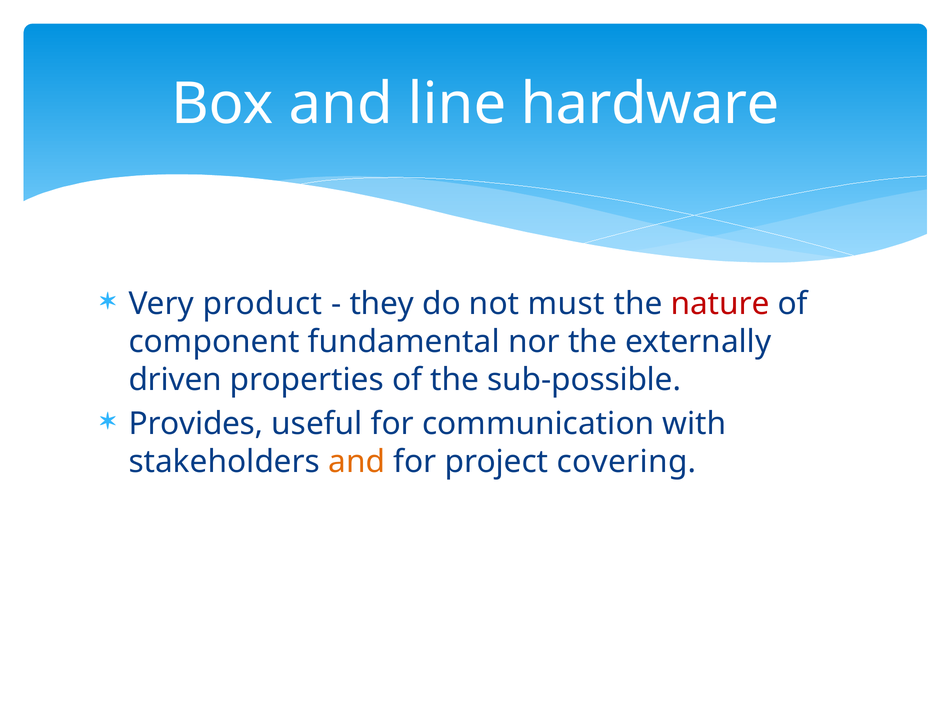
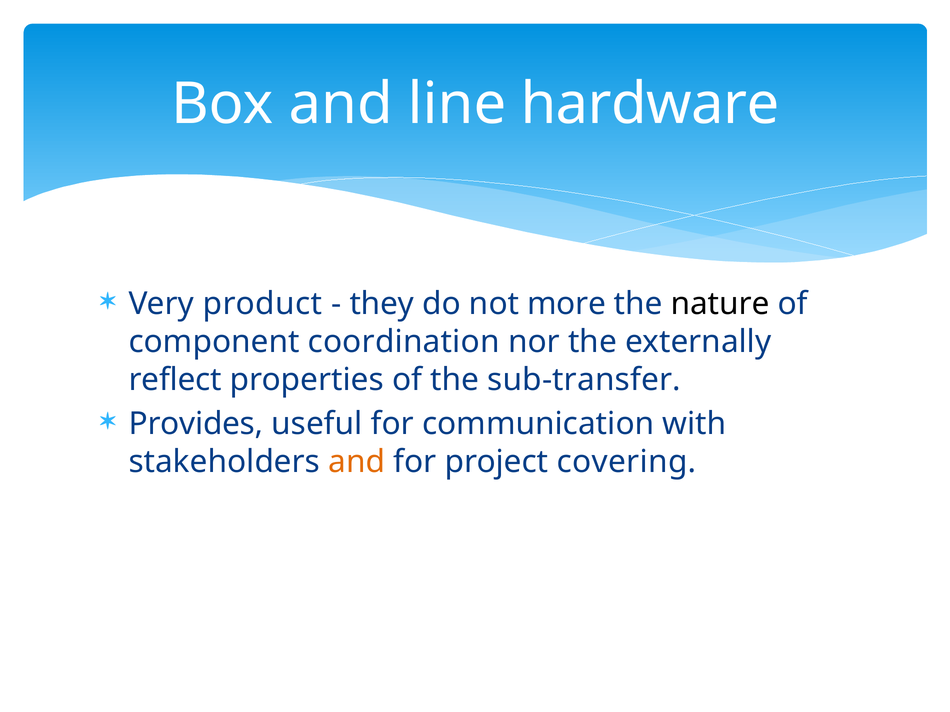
must: must -> more
nature colour: red -> black
fundamental: fundamental -> coordination
driven: driven -> reflect
sub-possible: sub-possible -> sub-transfer
